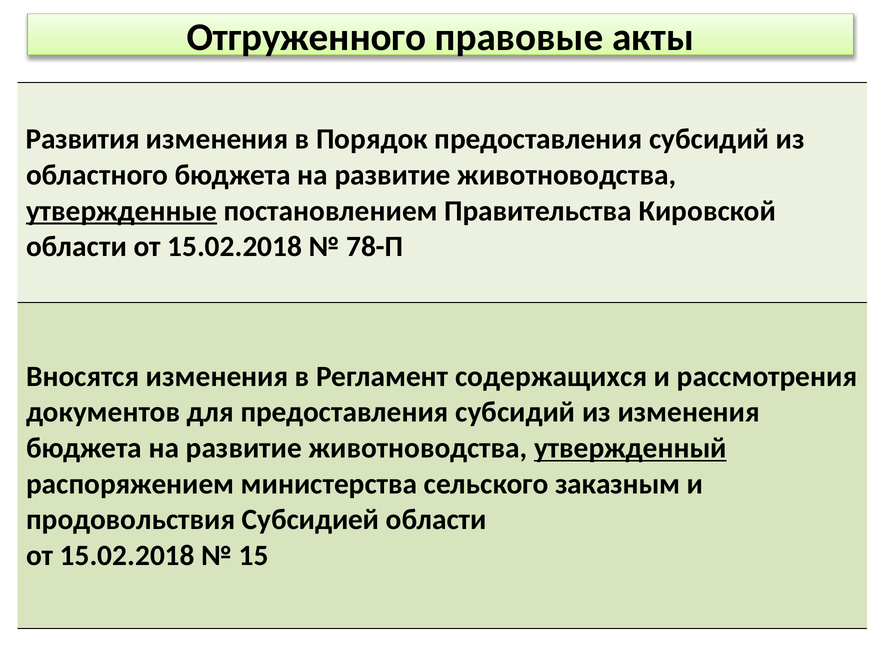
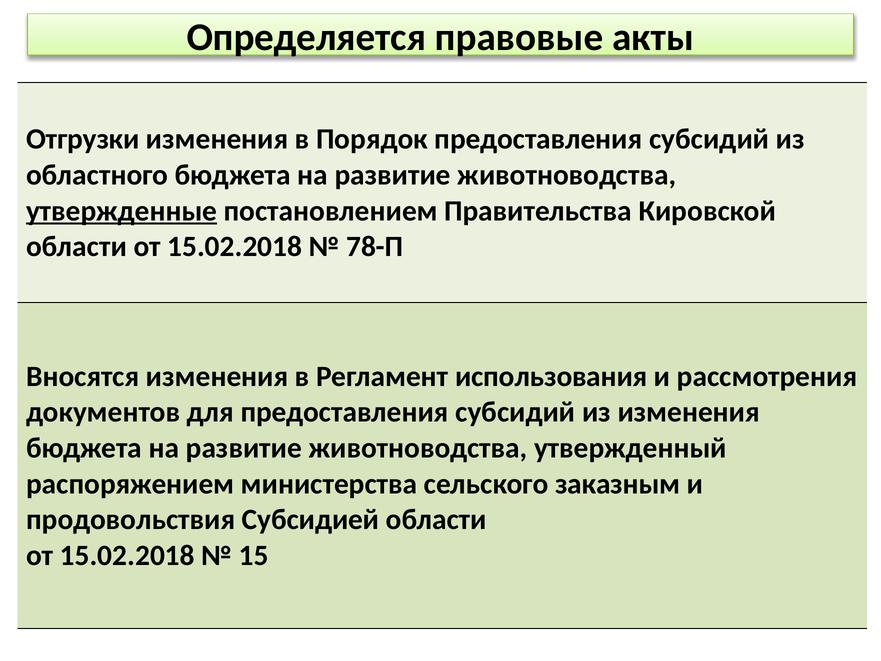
Отгруженного: Отгруженного -> Определяется
Развития: Развития -> Отгрузки
содержащихся: содержащихся -> использования
утвержденный underline: present -> none
